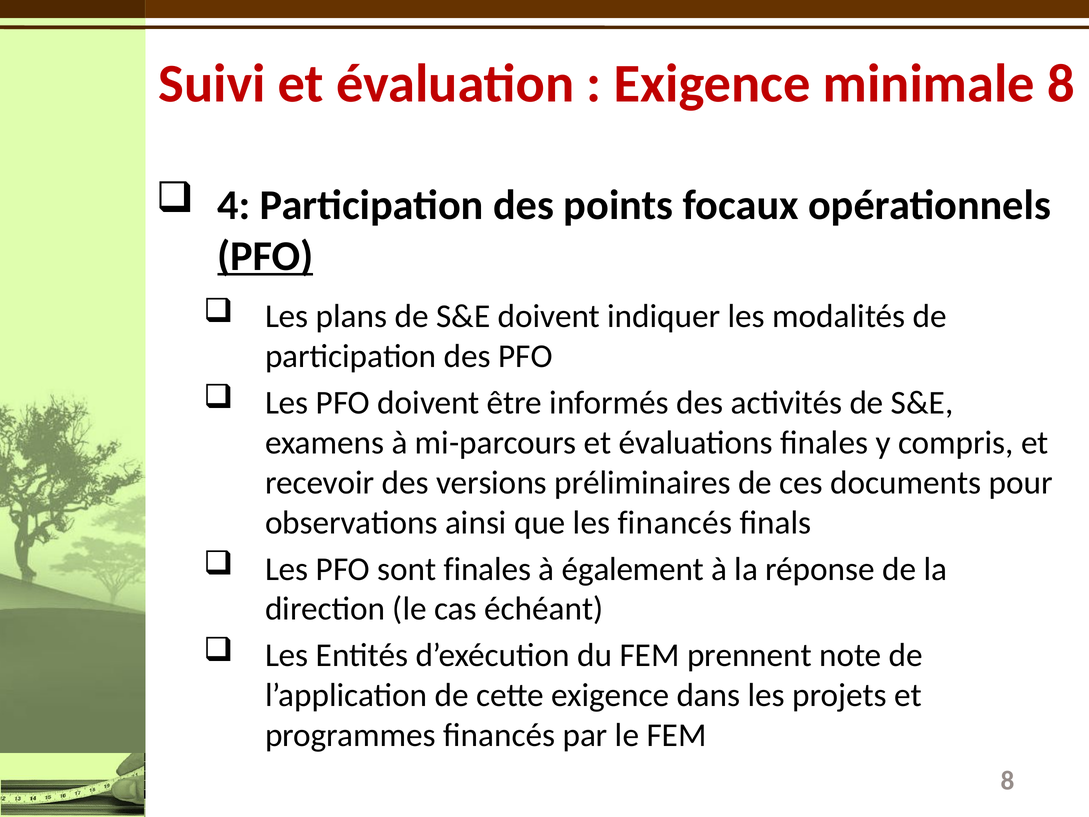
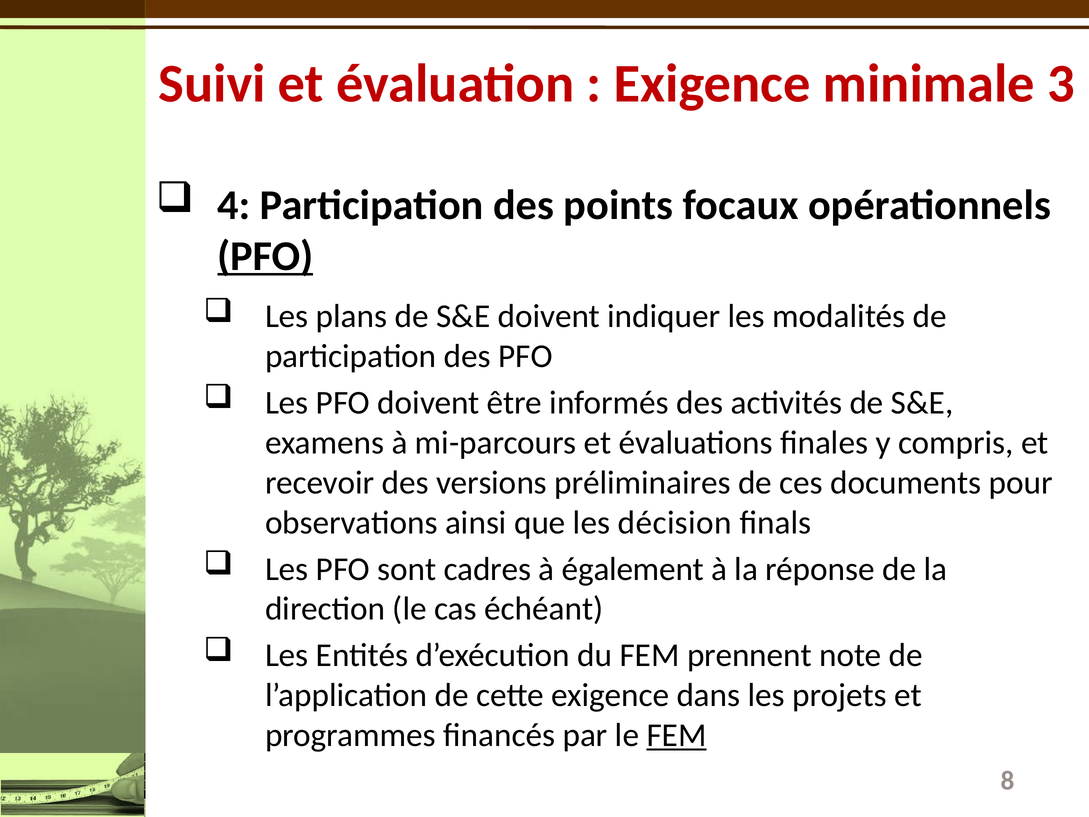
minimale 8: 8 -> 3
les financés: financés -> décision
sont finales: finales -> cadres
FEM at (677, 735) underline: none -> present
